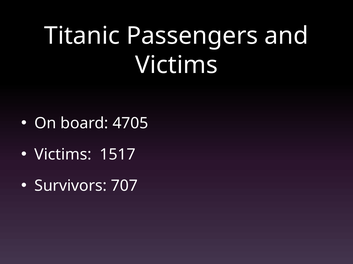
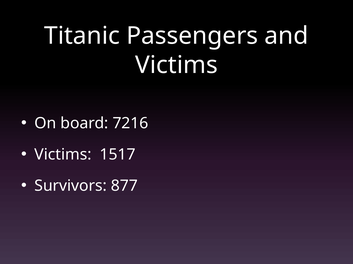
4705: 4705 -> 7216
707: 707 -> 877
